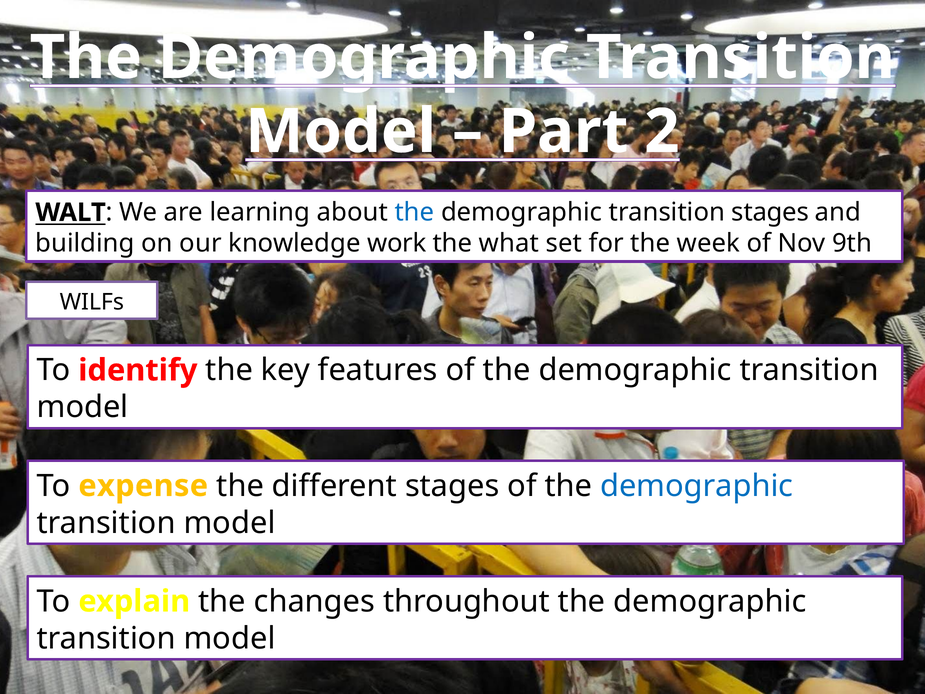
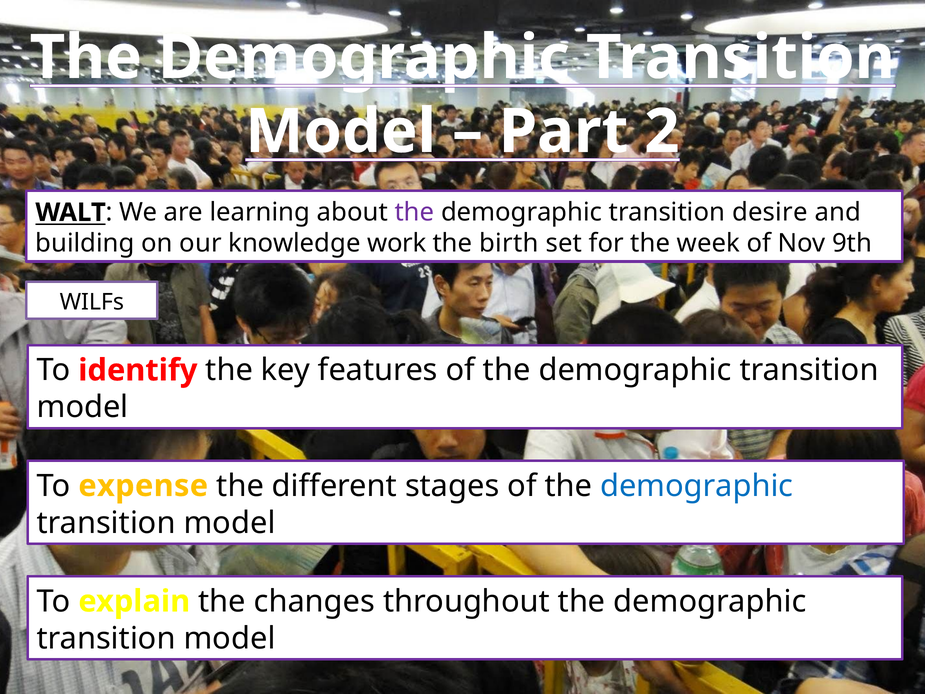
the at (414, 212) colour: blue -> purple
transition stages: stages -> desire
what: what -> birth
